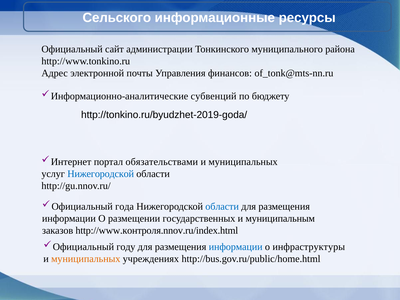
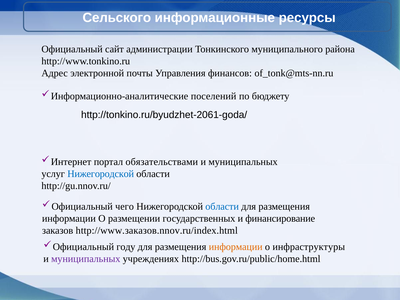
субвенций: субвенций -> поселений
http://tonkino.ru/byudzhet-2019-goda/: http://tonkino.ru/byudzhet-2019-goda/ -> http://tonkino.ru/byudzhet-2061-goda/
года: года -> чего
муниципальным: муниципальным -> финансирование
http://www.контроля.nnov.ru/index.html: http://www.контроля.nnov.ru/index.html -> http://www.заказов.nnov.ru/index.html
информации at (236, 247) colour: blue -> orange
муниципальных at (86, 259) colour: orange -> purple
